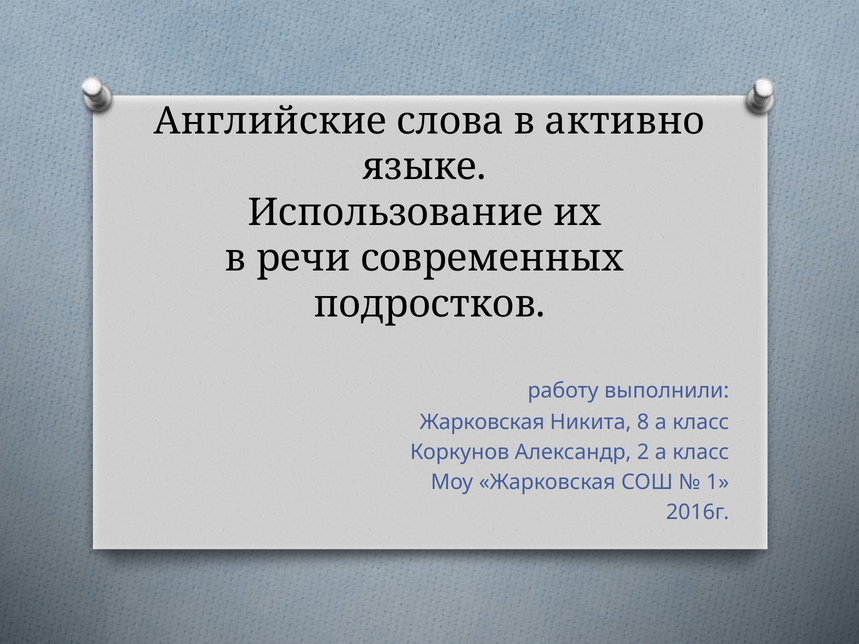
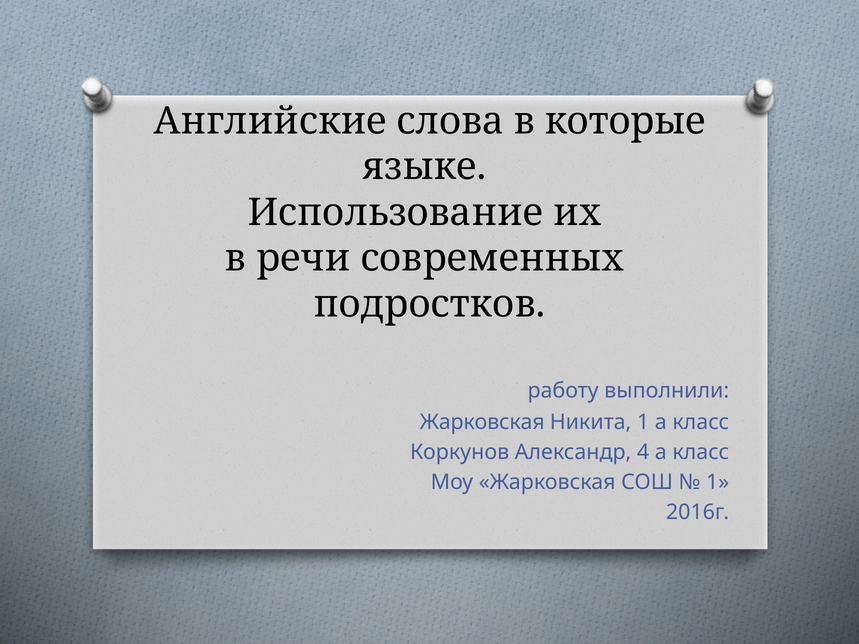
активно: активно -> которые
Никита 8: 8 -> 1
2: 2 -> 4
